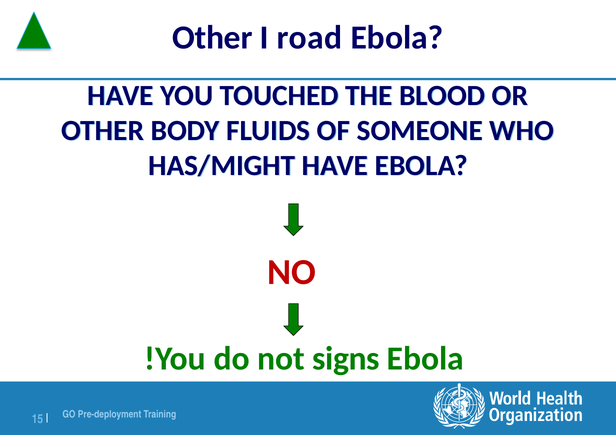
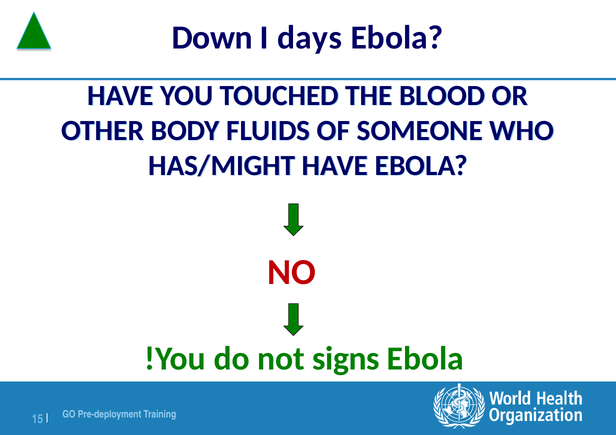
Other at (212, 38): Other -> Down
road: road -> days
